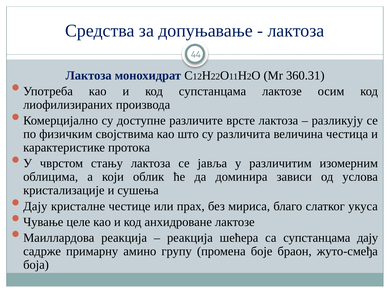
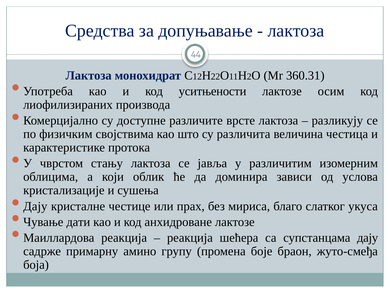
код супстанцама: супстанцама -> уситњености
целе: целе -> дати
